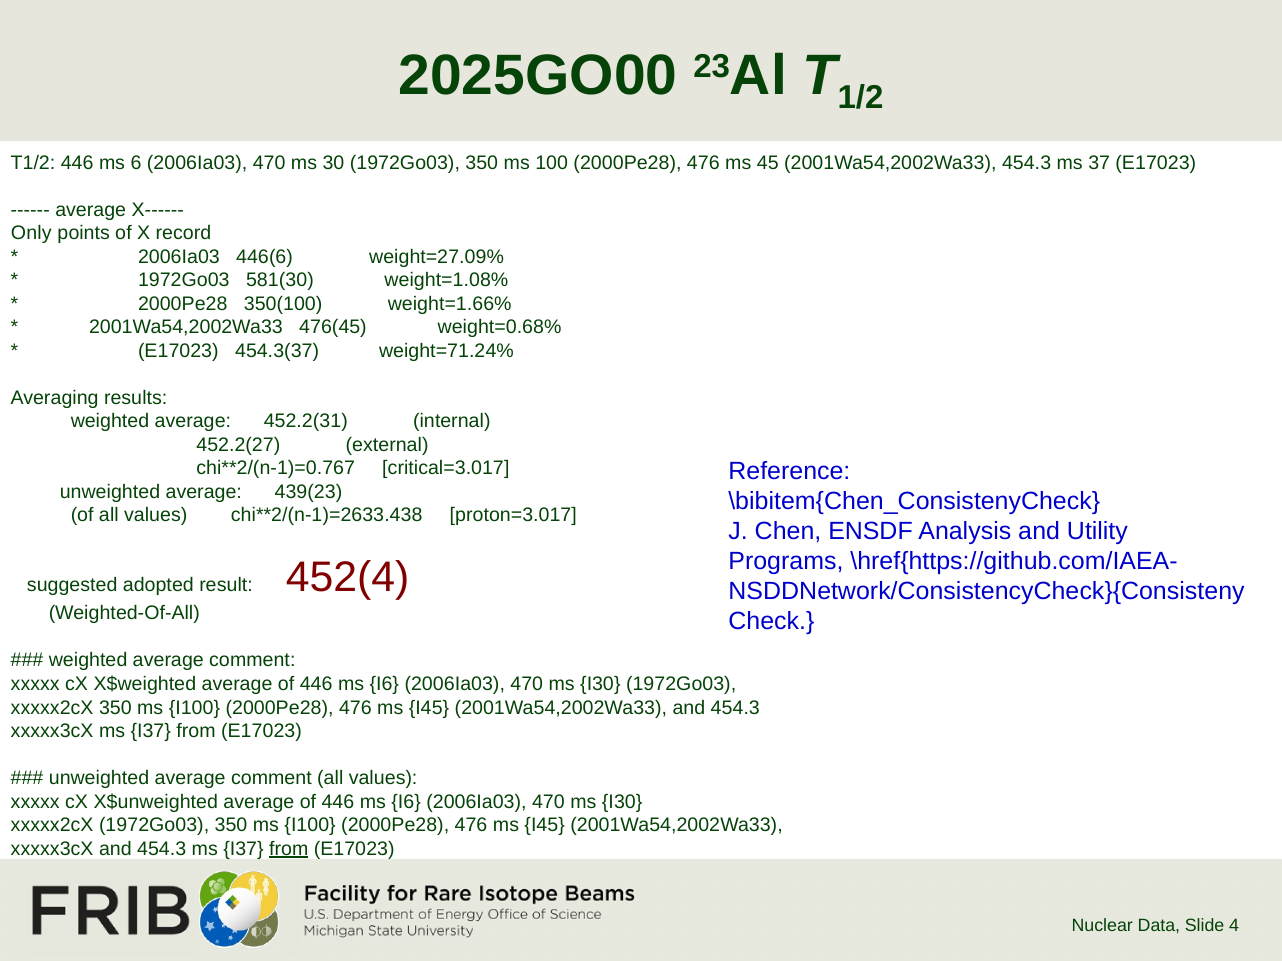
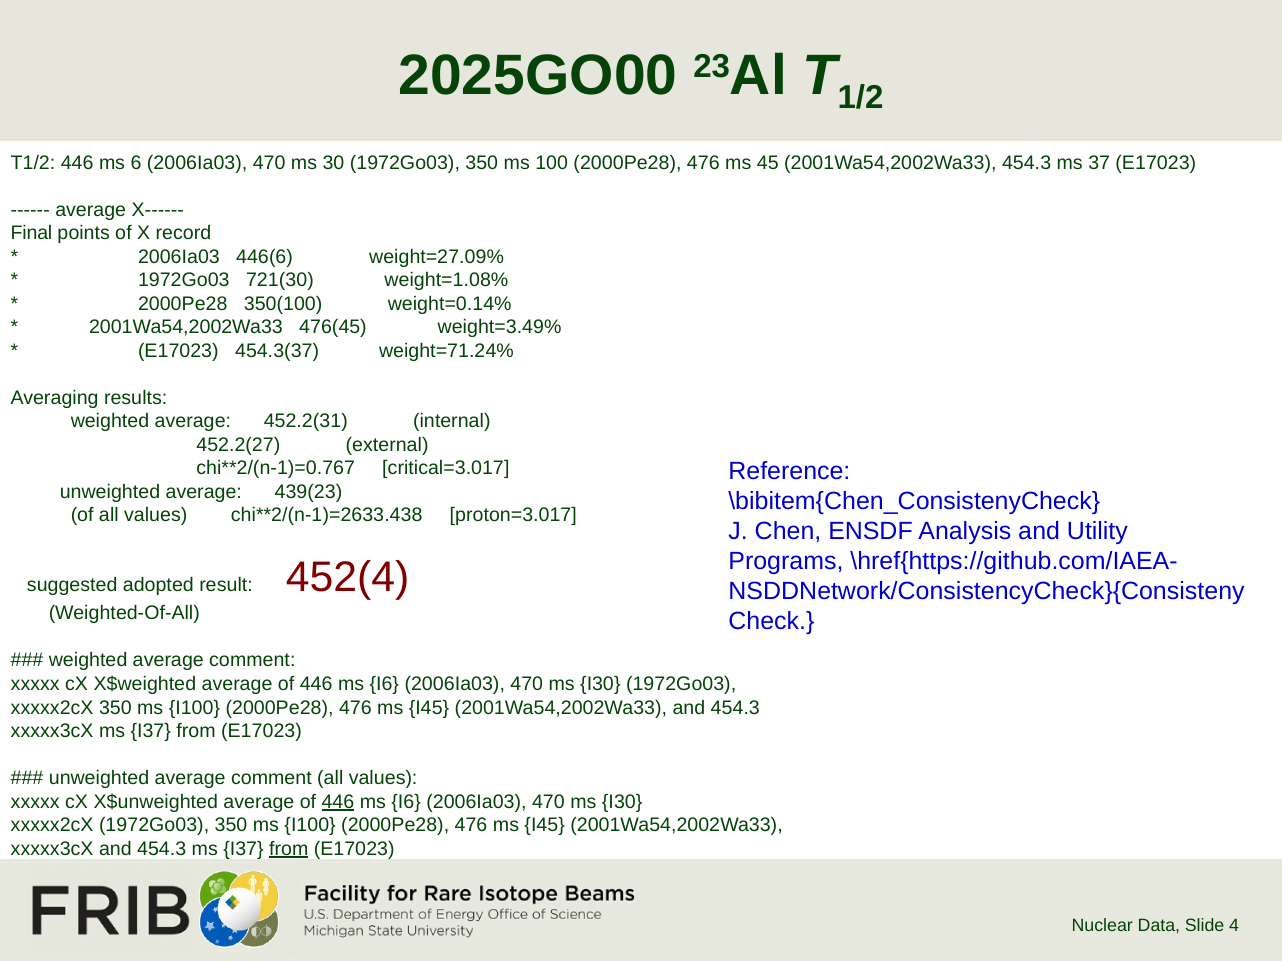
Only: Only -> Final
581(30: 581(30 -> 721(30
weight=1.66%: weight=1.66% -> weight=0.14%
weight=0.68%: weight=0.68% -> weight=3.49%
446 at (338, 802) underline: none -> present
